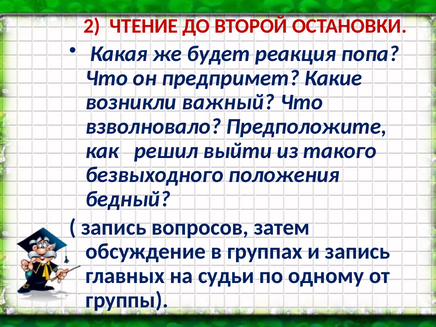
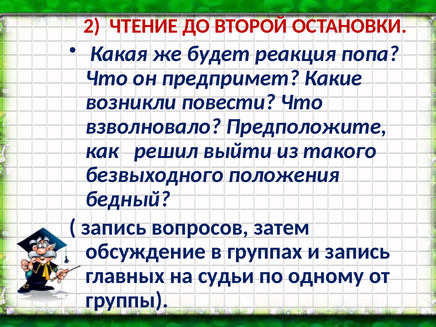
важный: важный -> повести
